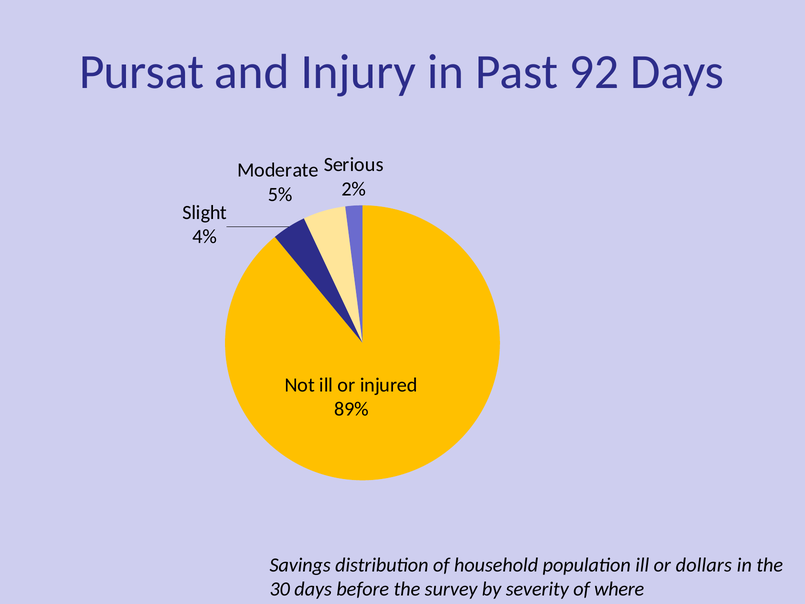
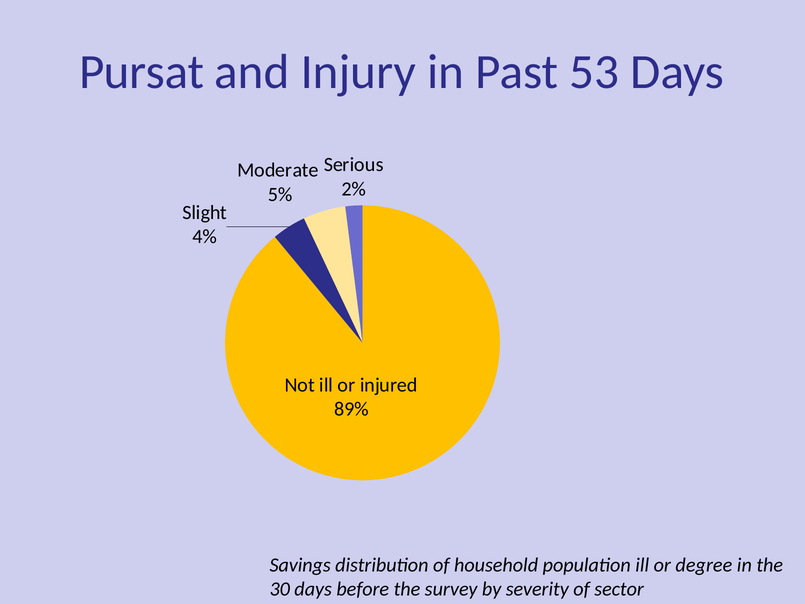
92: 92 -> 53
dollars: dollars -> degree
where: where -> sector
